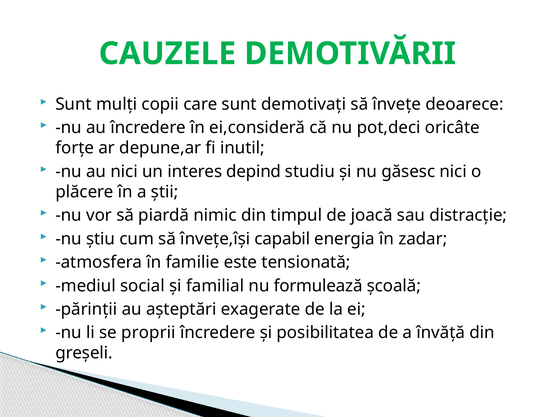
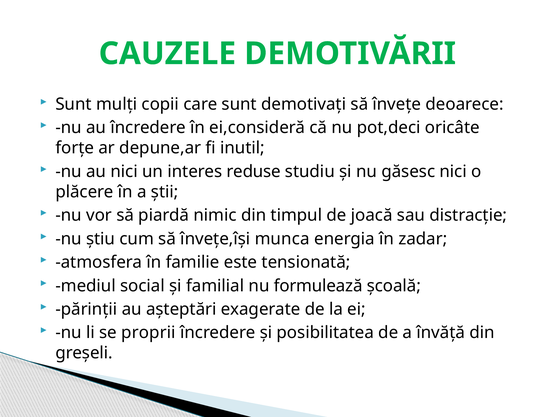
depind: depind -> reduse
capabil: capabil -> munca
